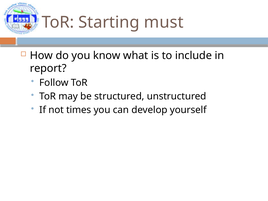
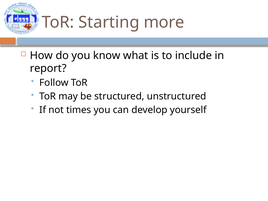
must: must -> more
